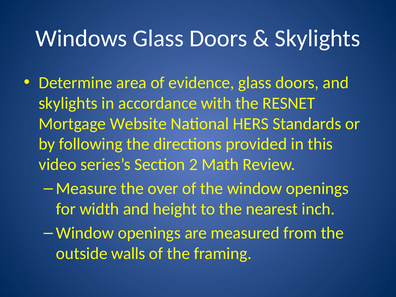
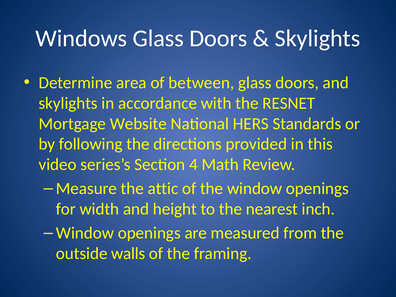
evidence: evidence -> between
2: 2 -> 4
over: over -> attic
